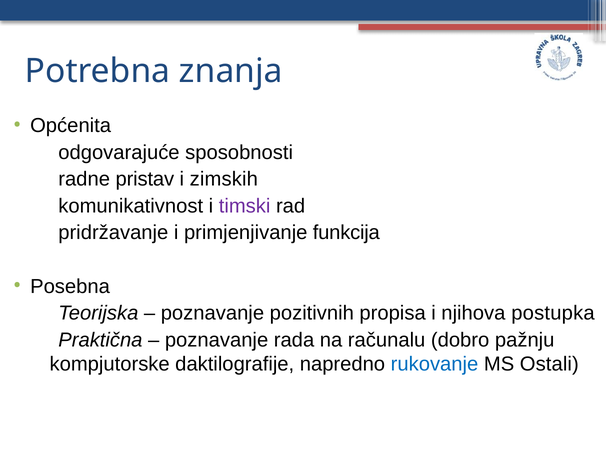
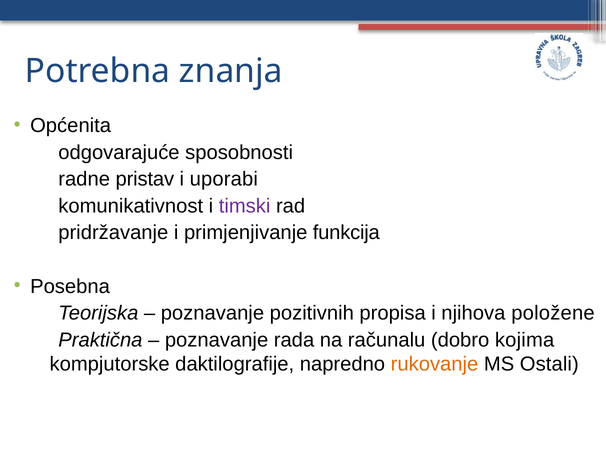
zimskih: zimskih -> uporabi
postupka: postupka -> položene
pažnju: pažnju -> kojima
rukovanje colour: blue -> orange
